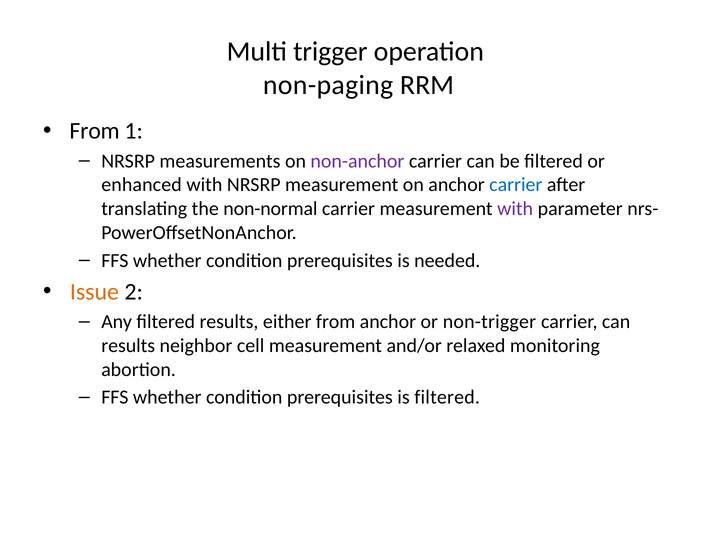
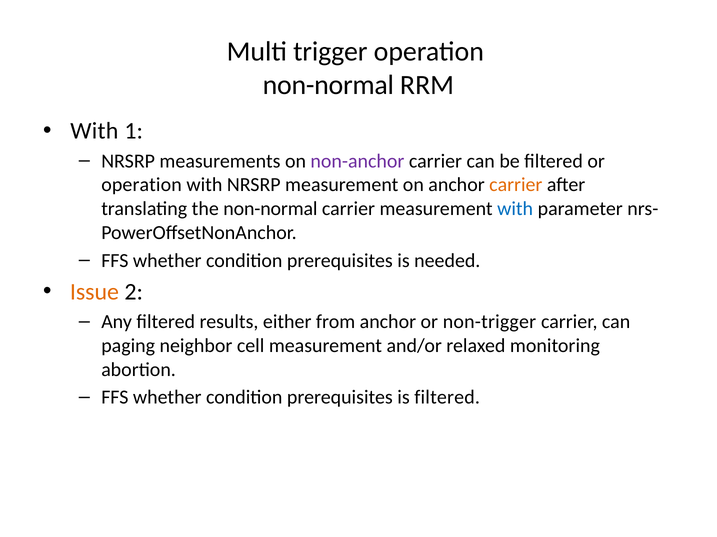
non-paging at (328, 85): non-paging -> non-normal
From at (95, 131): From -> With
enhanced at (142, 185): enhanced -> operation
carrier at (516, 185) colour: blue -> orange
with at (515, 209) colour: purple -> blue
results at (128, 346): results -> paging
